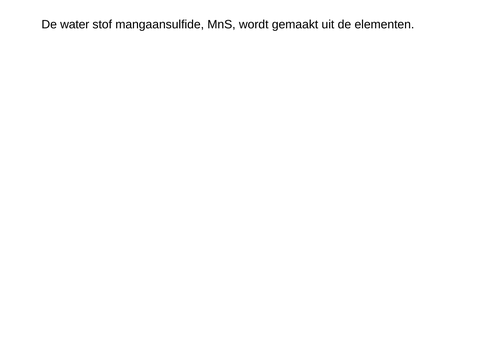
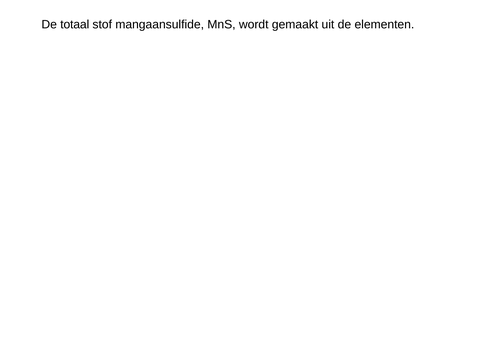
water: water -> totaal
